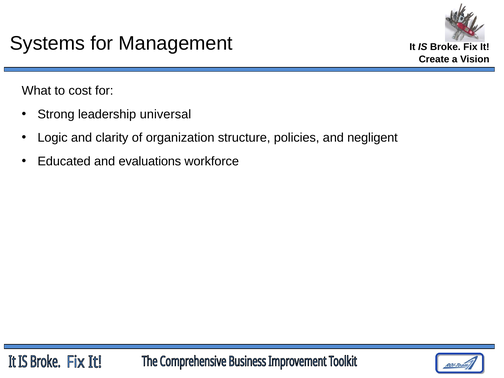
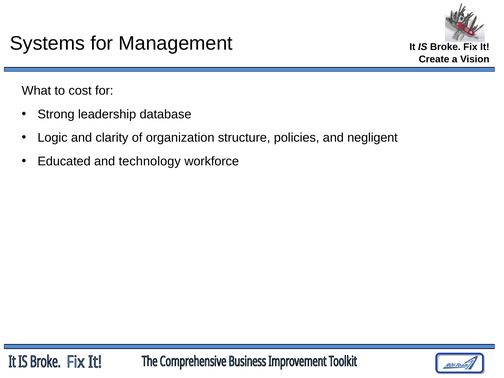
universal: universal -> database
evaluations: evaluations -> technology
